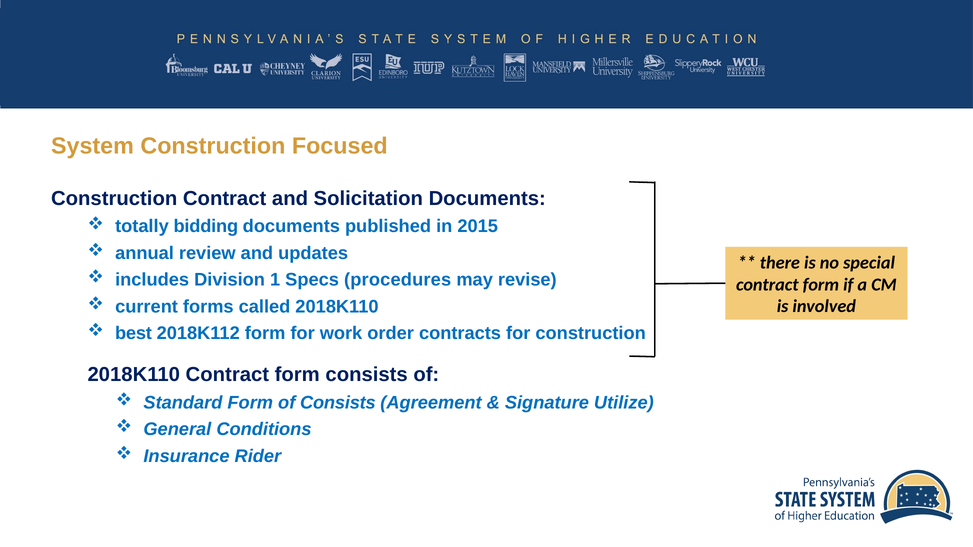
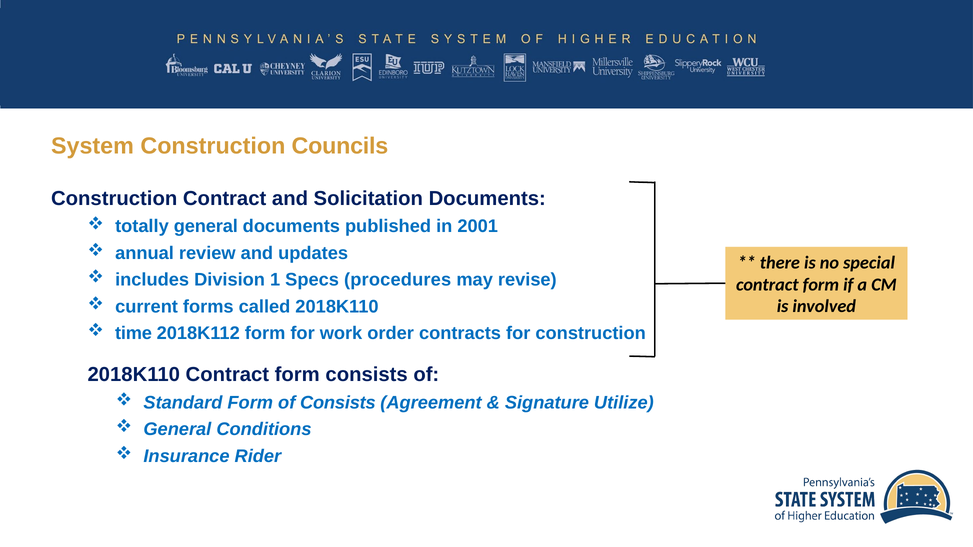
Focused: Focused -> Councils
totally bidding: bidding -> general
2015: 2015 -> 2001
best: best -> time
